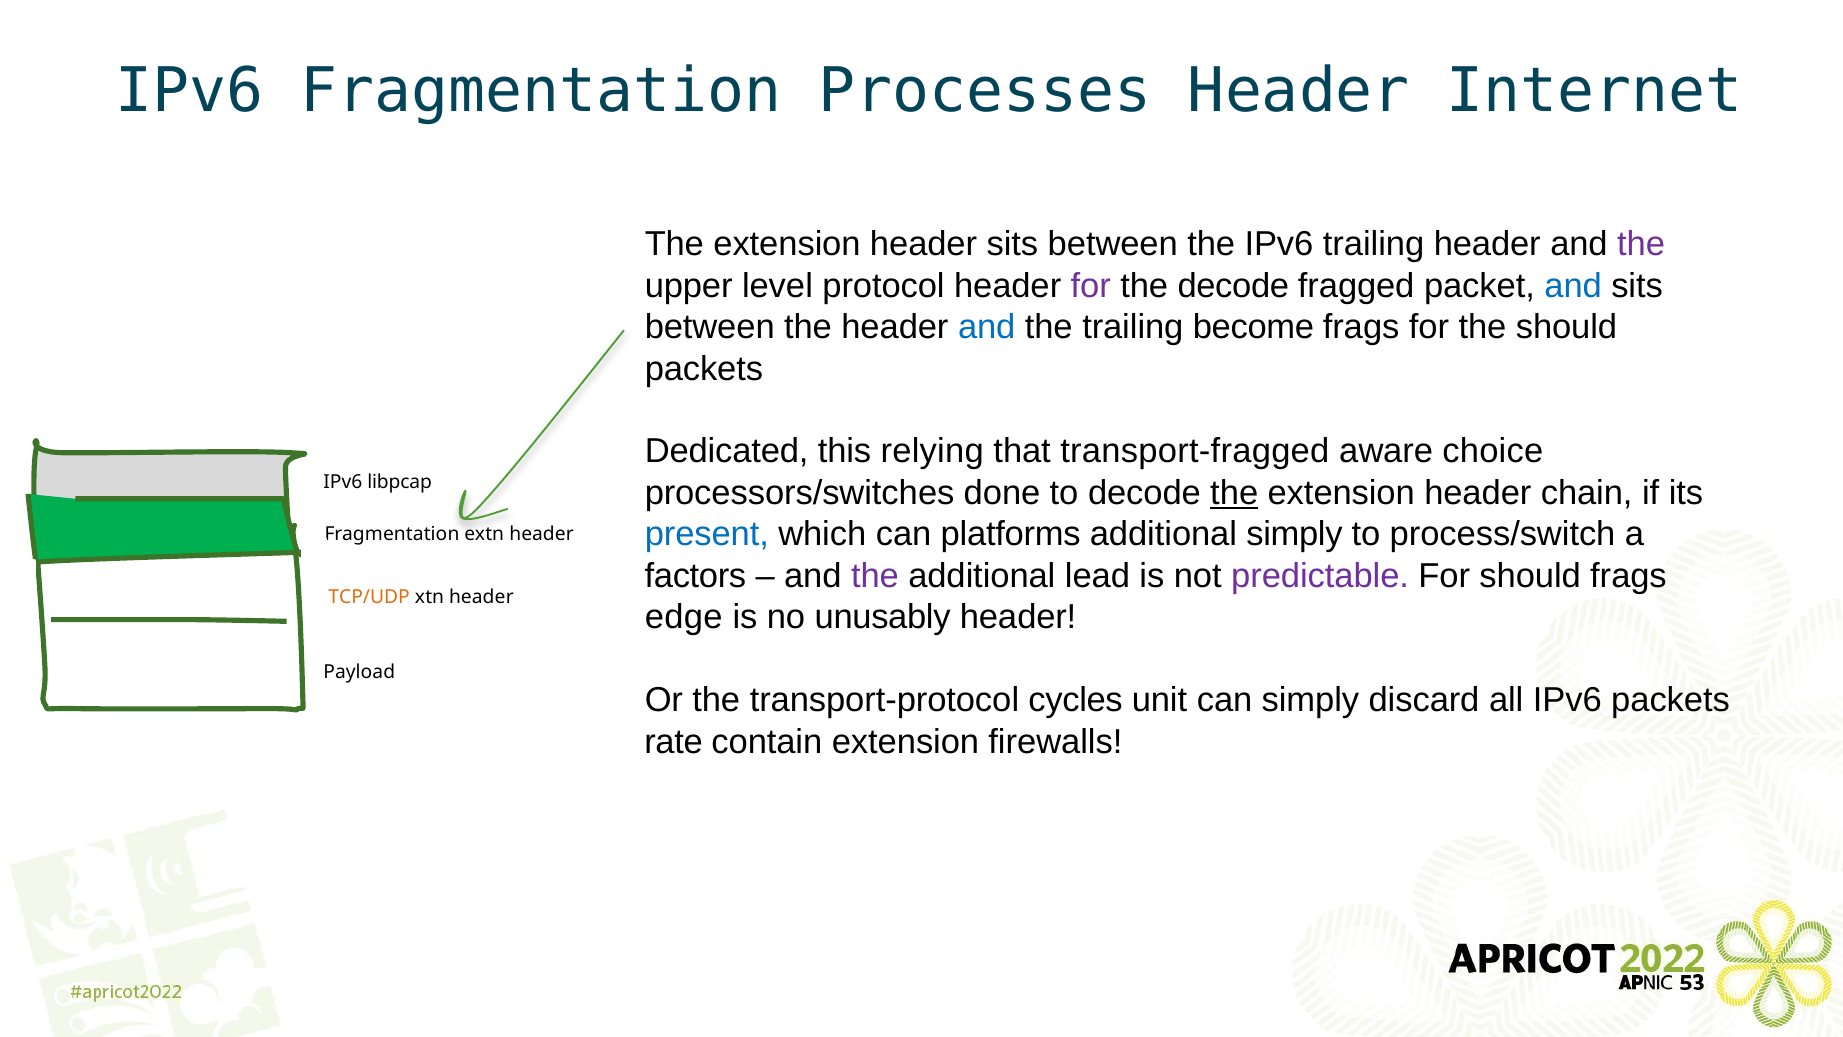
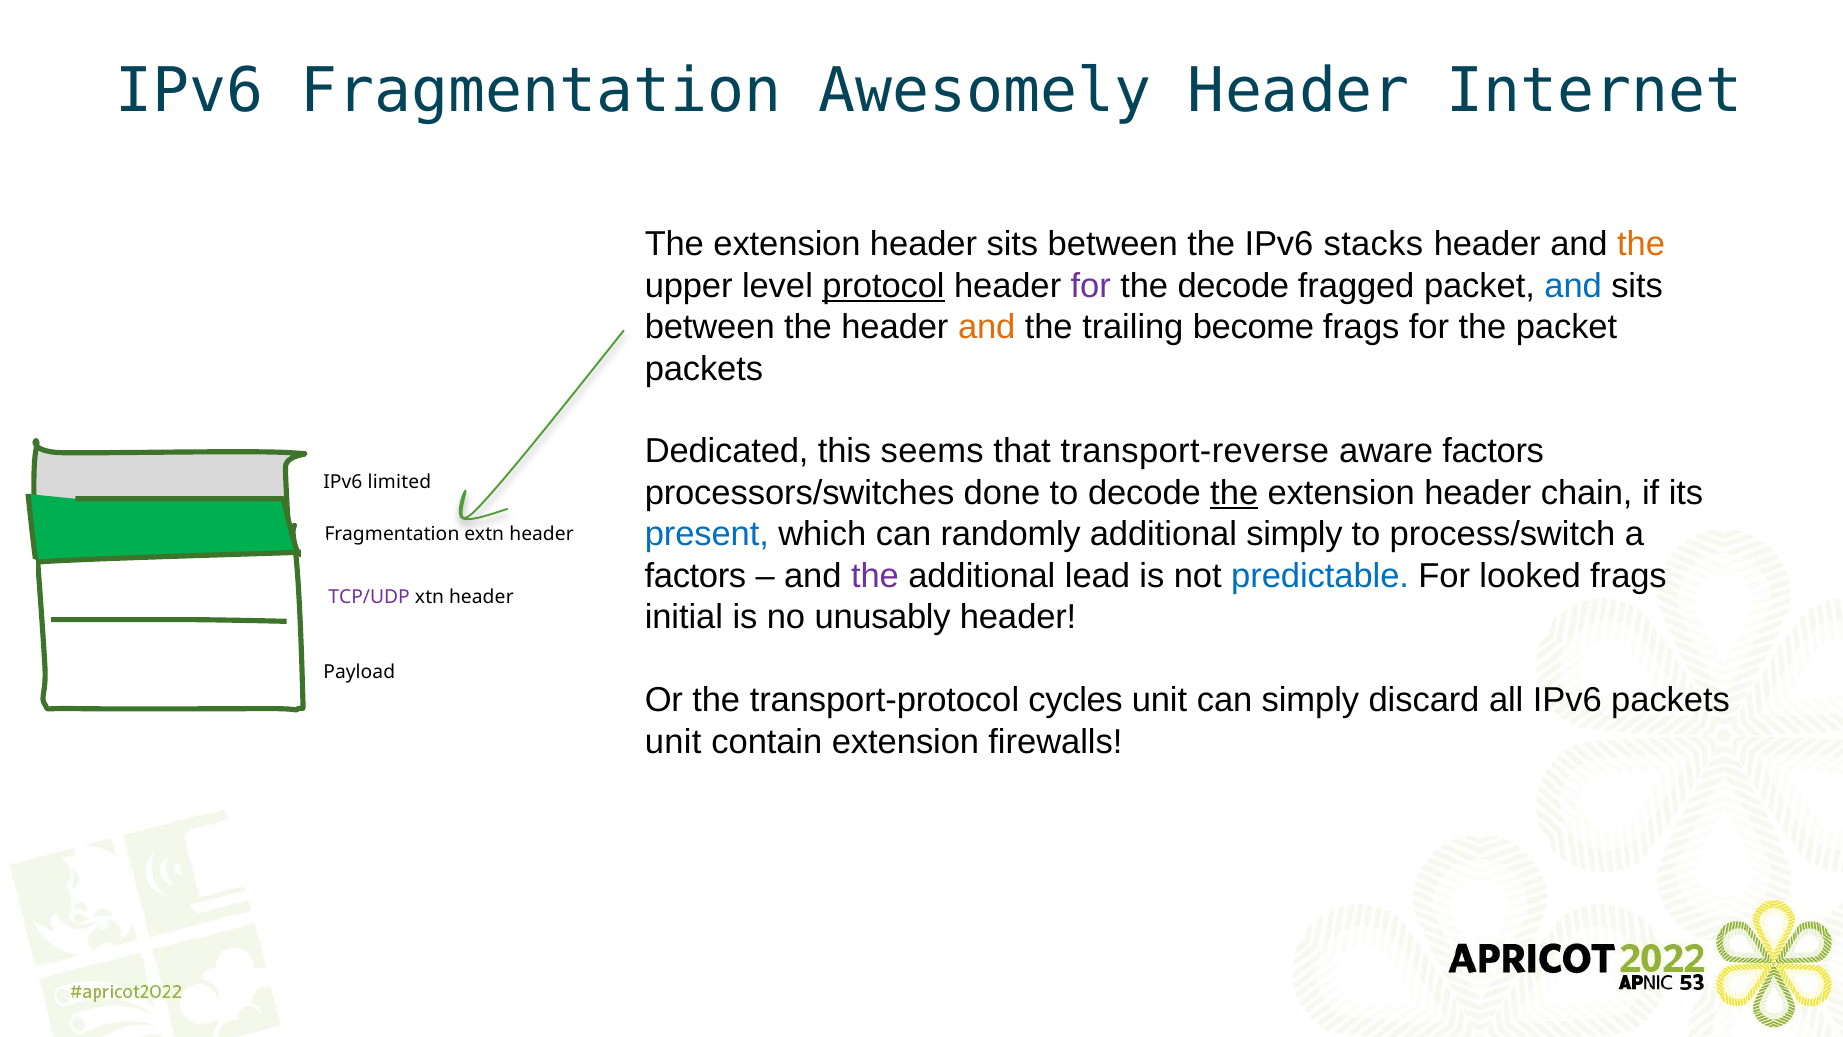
Processes: Processes -> Awesomely
IPv6 trailing: trailing -> stacks
the at (1641, 244) colour: purple -> orange
protocol underline: none -> present
and at (987, 327) colour: blue -> orange
the should: should -> packet
relying: relying -> seems
transport-fragged: transport-fragged -> transport-reverse
aware choice: choice -> factors
libpcap: libpcap -> limited
platforms: platforms -> randomly
predictable colour: purple -> blue
For should: should -> looked
TCP/UDP colour: orange -> purple
edge: edge -> initial
rate at (673, 741): rate -> unit
